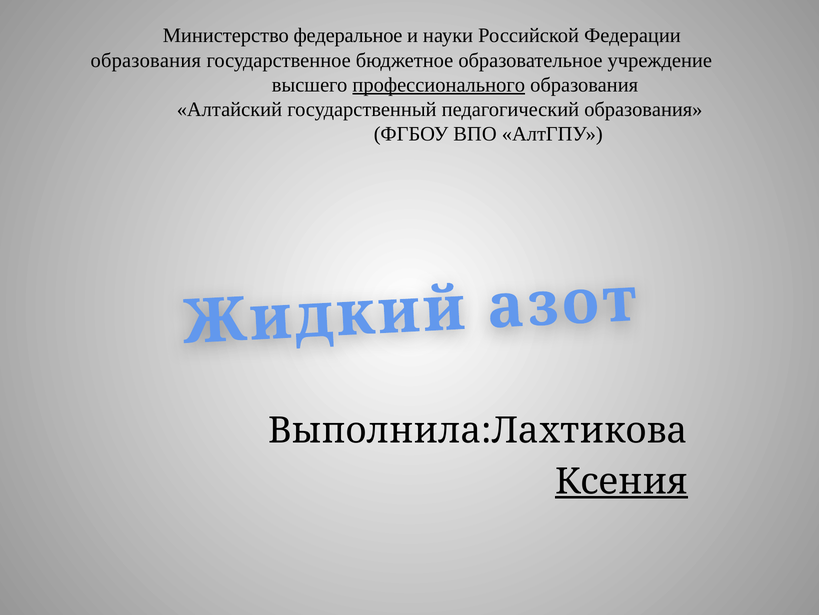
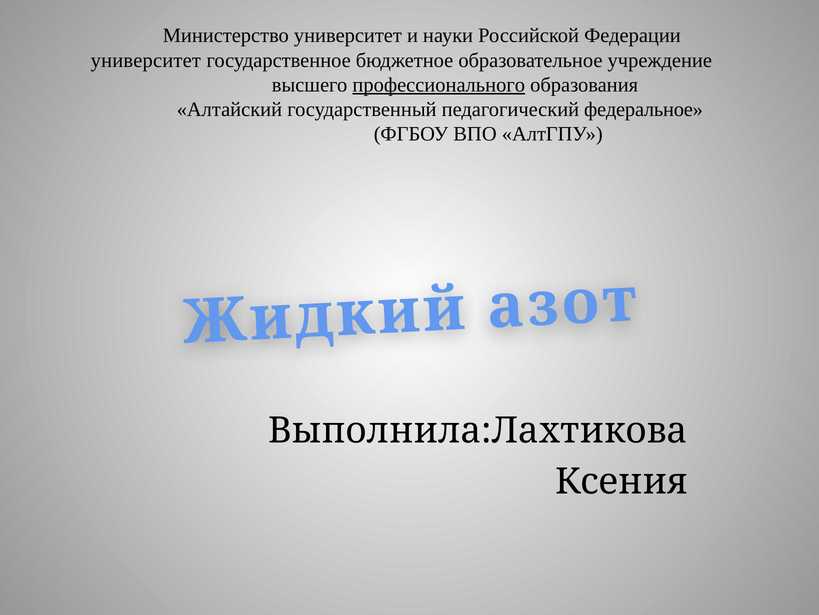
Министерство федеральное: федеральное -> университет
образования at (146, 60): образования -> университет
педагогический образования: образования -> федеральное
Ксения underline: present -> none
